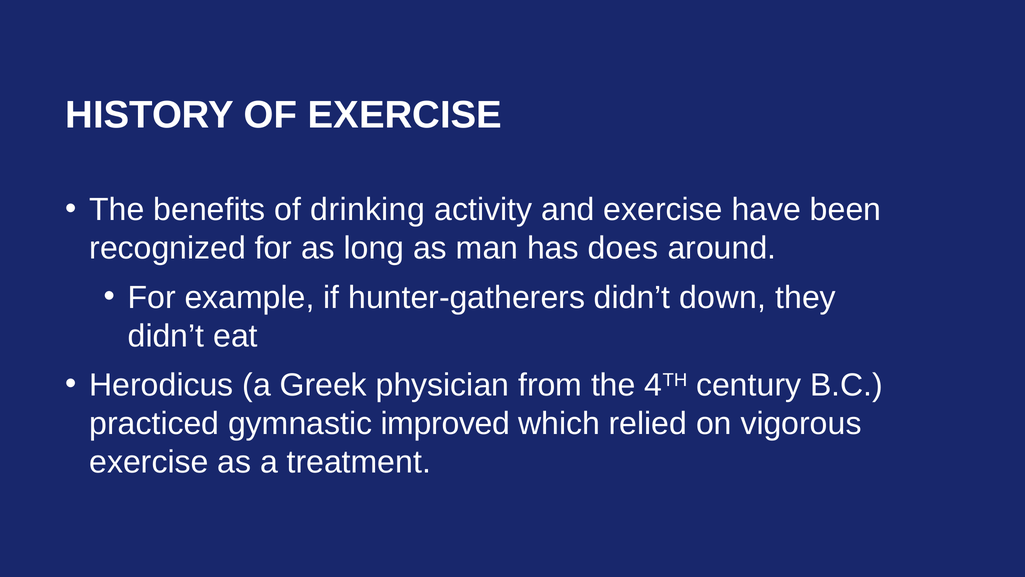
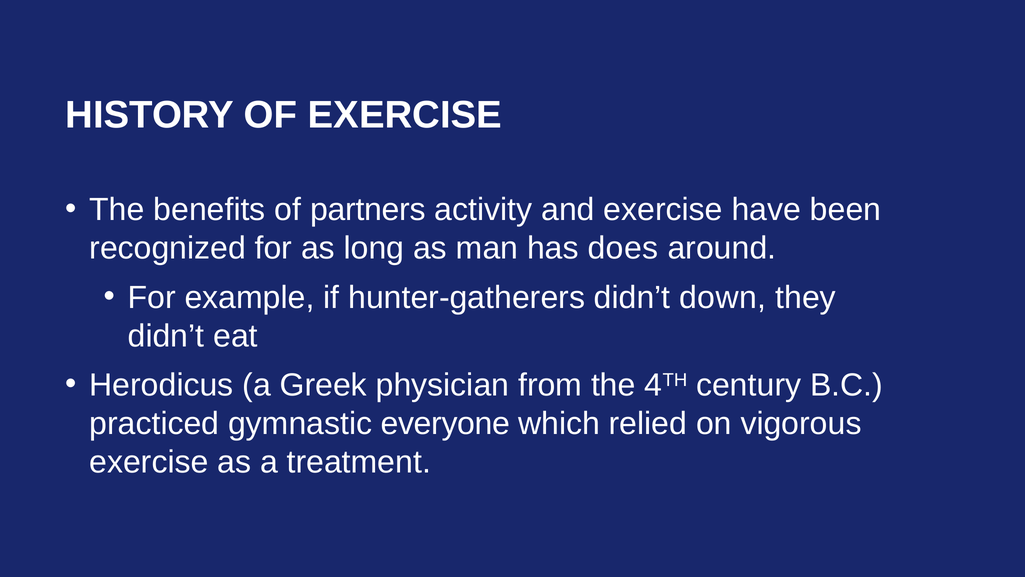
drinking: drinking -> partners
improved: improved -> everyone
